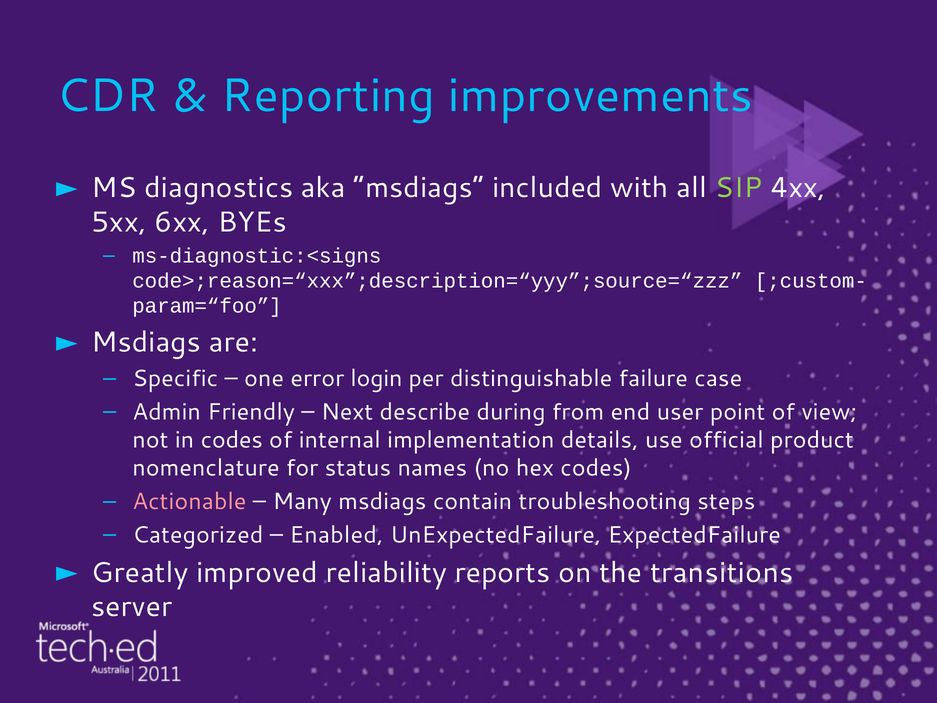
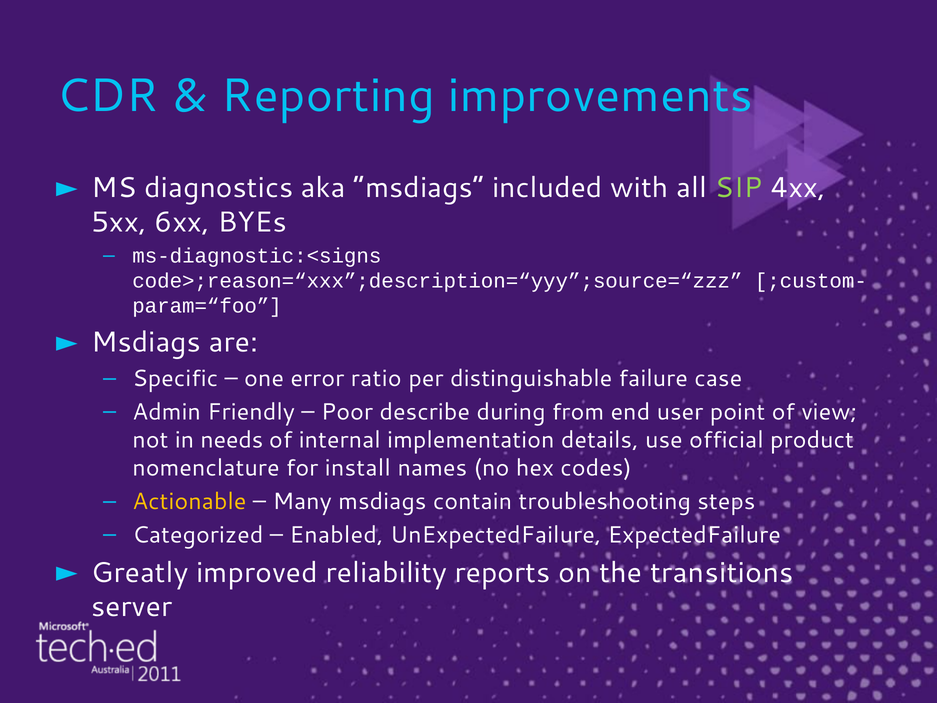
login: login -> ratio
Next: Next -> Poor
in codes: codes -> needs
status: status -> install
Actionable colour: pink -> yellow
